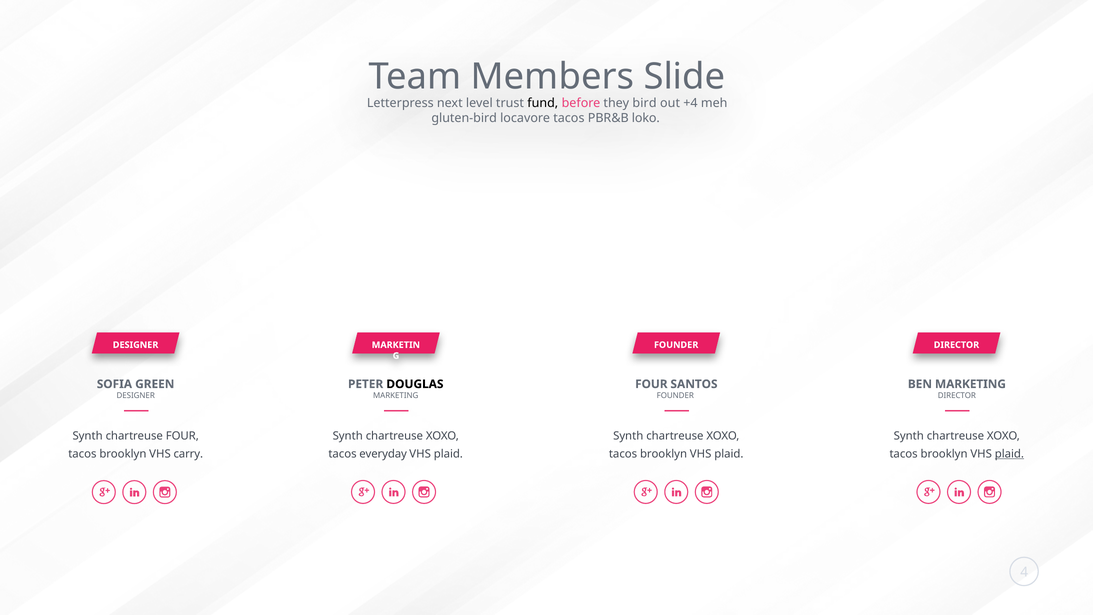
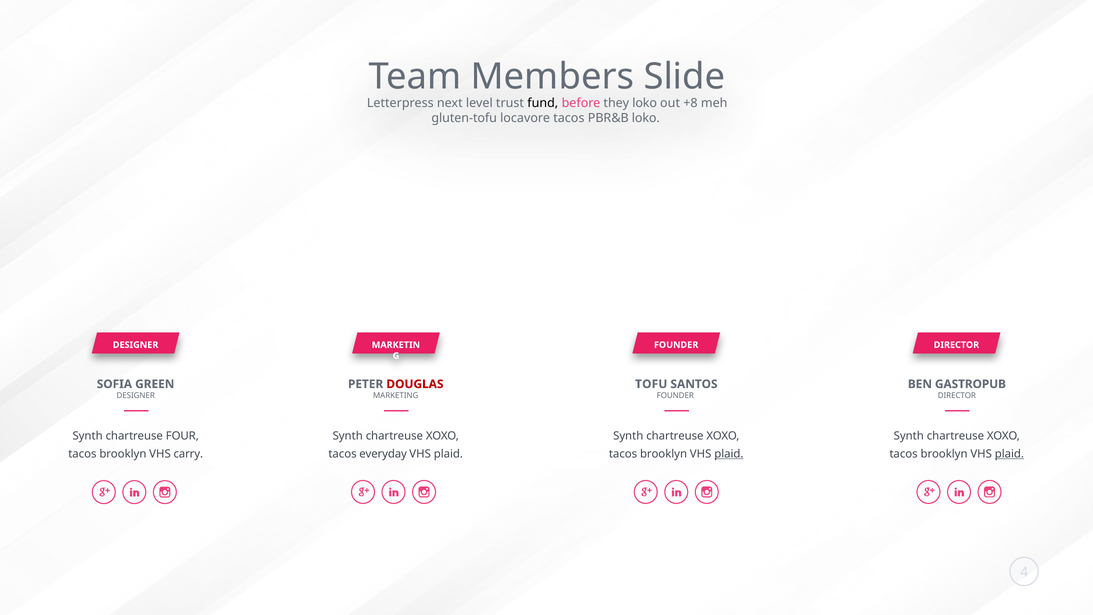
they bird: bird -> loko
+4: +4 -> +8
gluten-bird: gluten-bird -> gluten-tofu
DOUGLAS colour: black -> red
FOUR at (651, 384): FOUR -> TOFU
BEN MARKETING: MARKETING -> GASTROPUB
plaid at (729, 454) underline: none -> present
